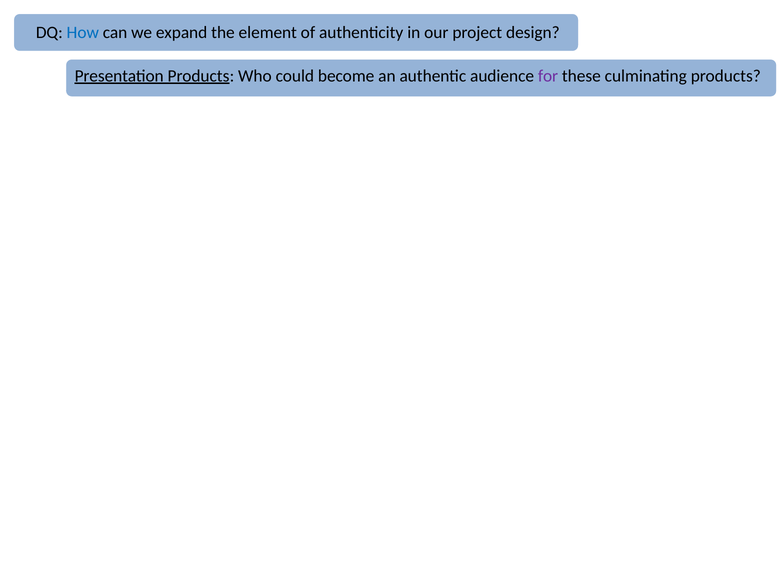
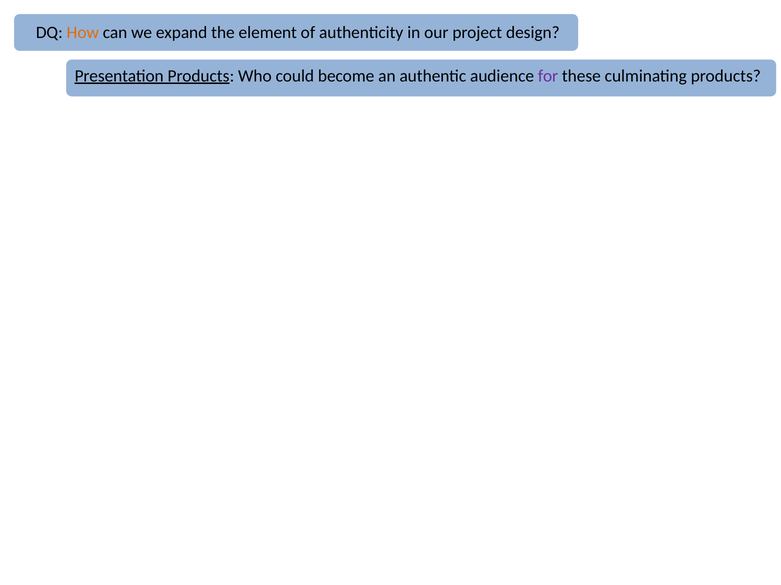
How colour: blue -> orange
